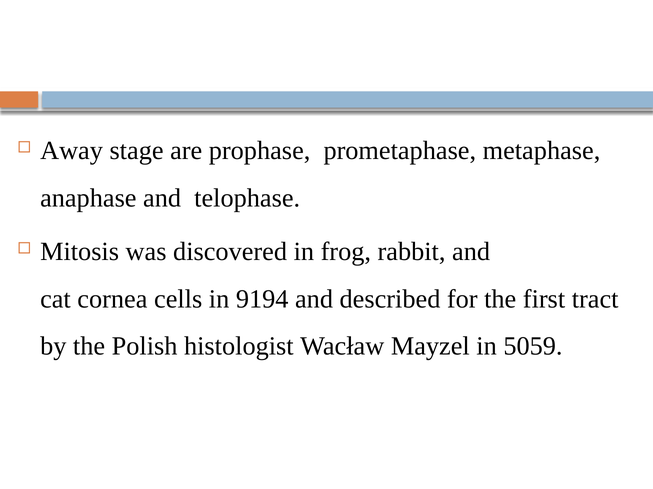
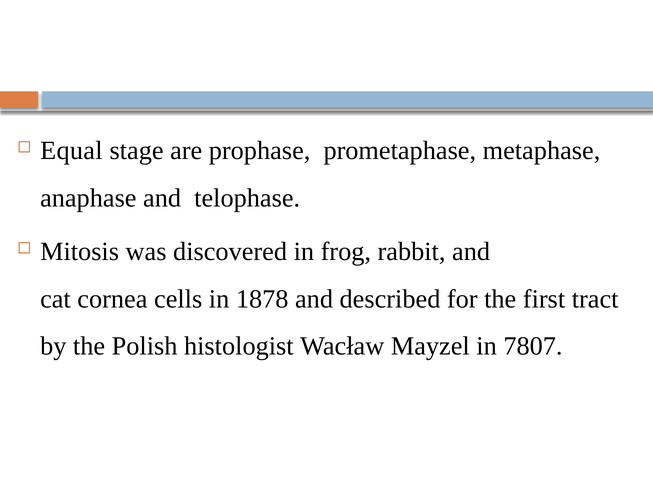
Away: Away -> Equal
9194: 9194 -> 1878
5059: 5059 -> 7807
